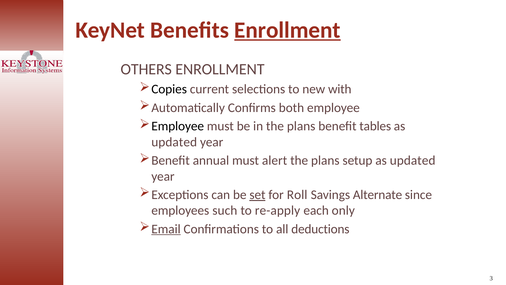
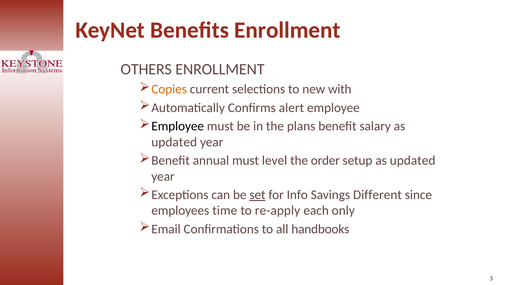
Enrollment at (287, 30) underline: present -> none
Copies colour: black -> orange
both: both -> alert
tables: tables -> salary
alert: alert -> level
plans at (325, 160): plans -> order
Roll: Roll -> Info
Alternate: Alternate -> Different
such: such -> time
Email underline: present -> none
deductions: deductions -> handbooks
